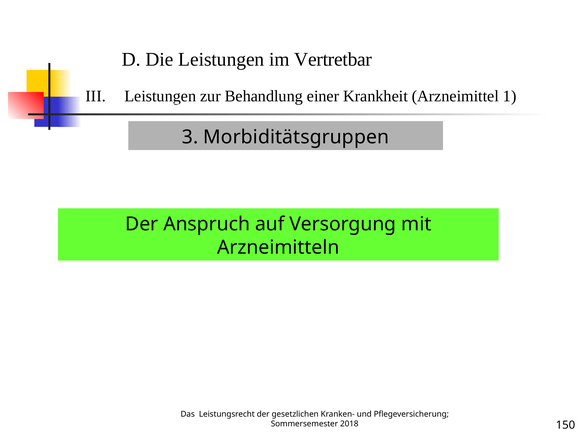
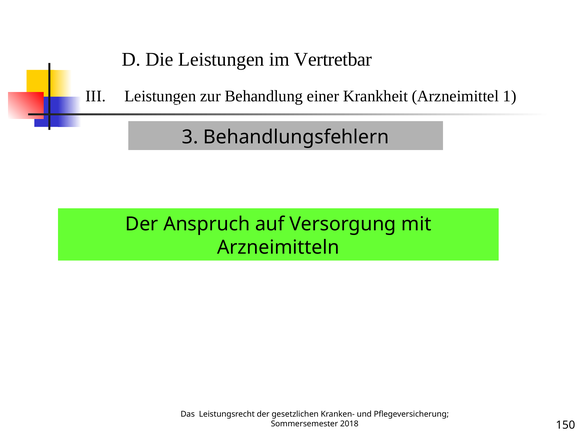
Morbiditätsgruppen: Morbiditätsgruppen -> Behandlungsfehlern
